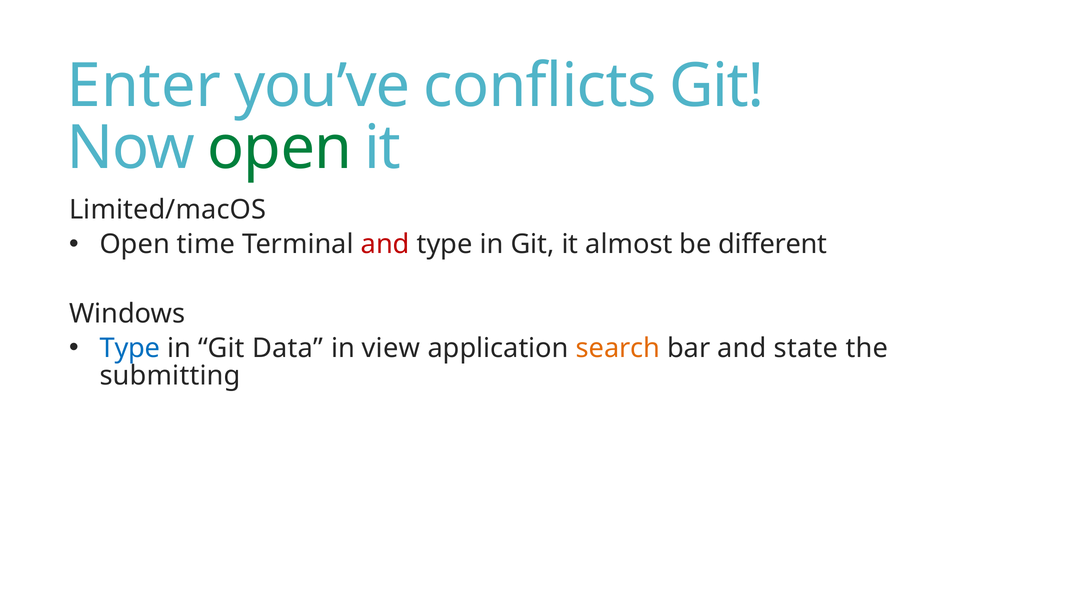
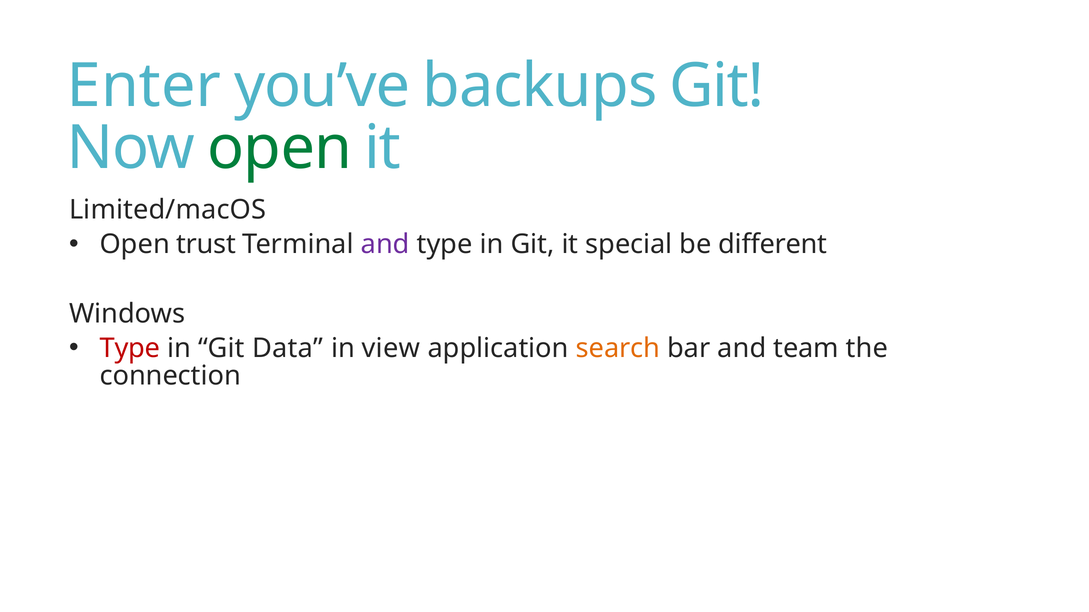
conflicts: conflicts -> backups
time: time -> trust
and at (385, 245) colour: red -> purple
almost: almost -> special
Type at (130, 348) colour: blue -> red
state: state -> team
submitting: submitting -> connection
